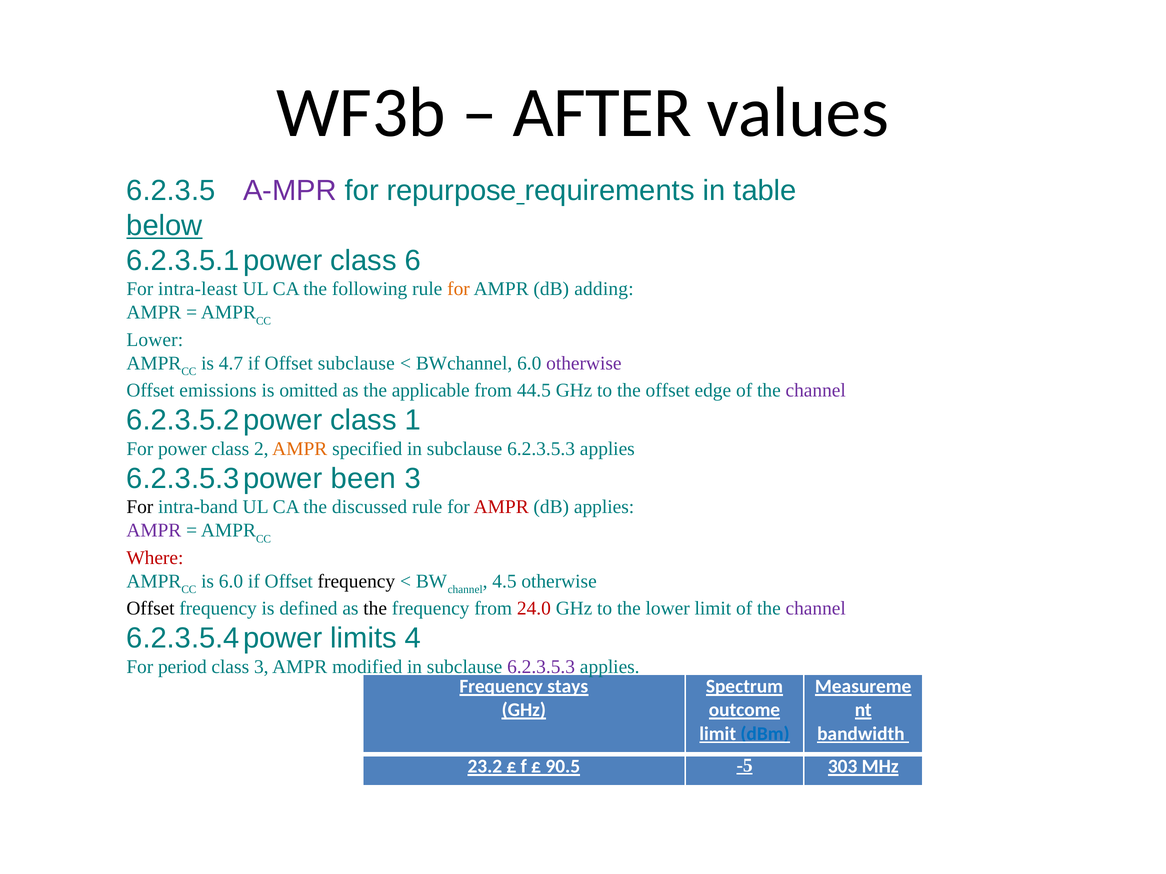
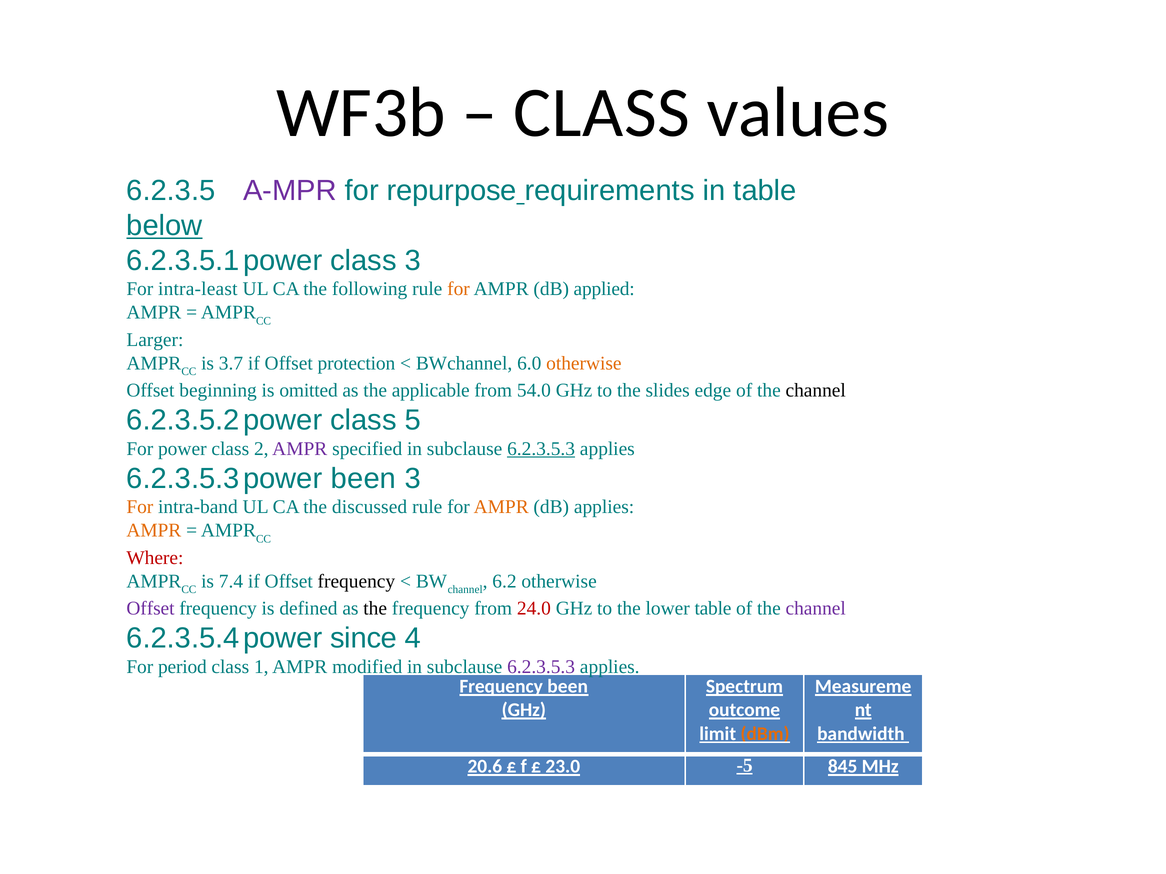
AFTER at (602, 113): AFTER -> CLASS
class 6: 6 -> 3
adding: adding -> applied
Lower at (155, 340): Lower -> Larger
4.7: 4.7 -> 3.7
Offset subclause: subclause -> protection
otherwise at (584, 363) colour: purple -> orange
emissions: emissions -> beginning
44.5: 44.5 -> 54.0
the offset: offset -> slides
channel at (816, 391) colour: purple -> black
1: 1 -> 5
AMPR at (300, 449) colour: orange -> purple
6.2.3.5.3 at (541, 449) underline: none -> present
For at (140, 507) colour: black -> orange
AMPR at (501, 507) colour: red -> orange
AMPR at (154, 531) colour: purple -> orange
is 6.0: 6.0 -> 7.4
4.5: 4.5 -> 6.2
Offset at (150, 609) colour: black -> purple
lower limit: limit -> table
limits: limits -> since
class 3: 3 -> 1
Frequency stays: stays -> been
dBm colour: blue -> orange
23.2: 23.2 -> 20.6
90.5: 90.5 -> 23.0
303: 303 -> 845
